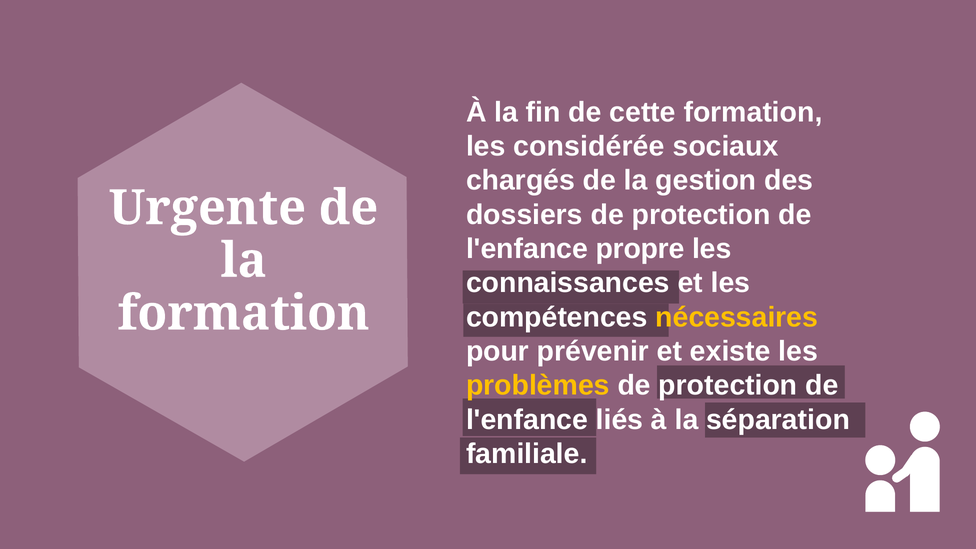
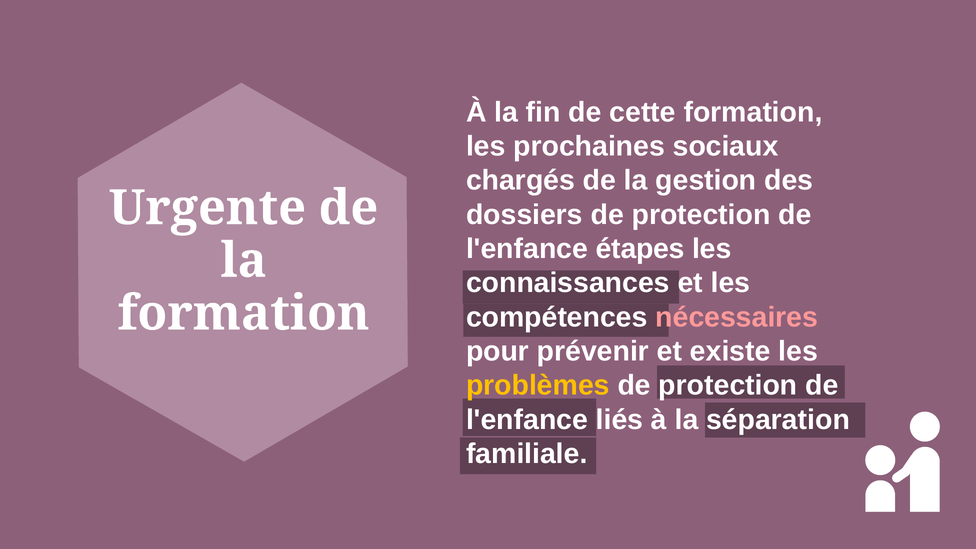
considérée: considérée -> prochaines
propre: propre -> étapes
nécessaires colour: yellow -> pink
